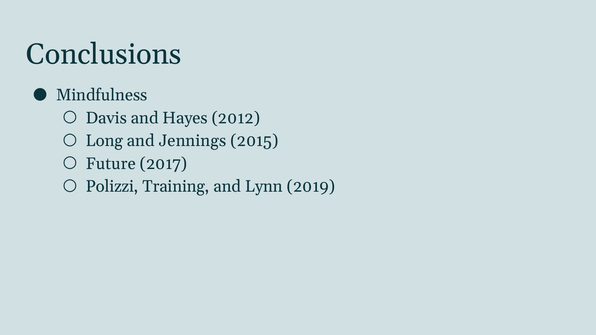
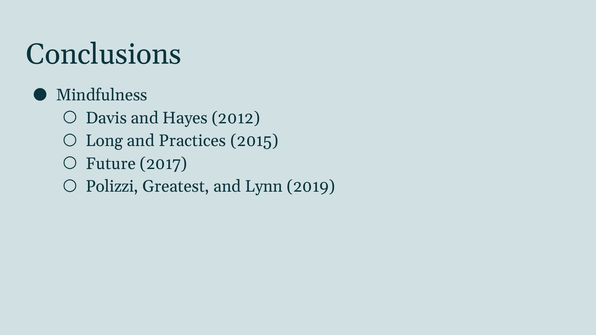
Jennings: Jennings -> Practices
Training: Training -> Greatest
